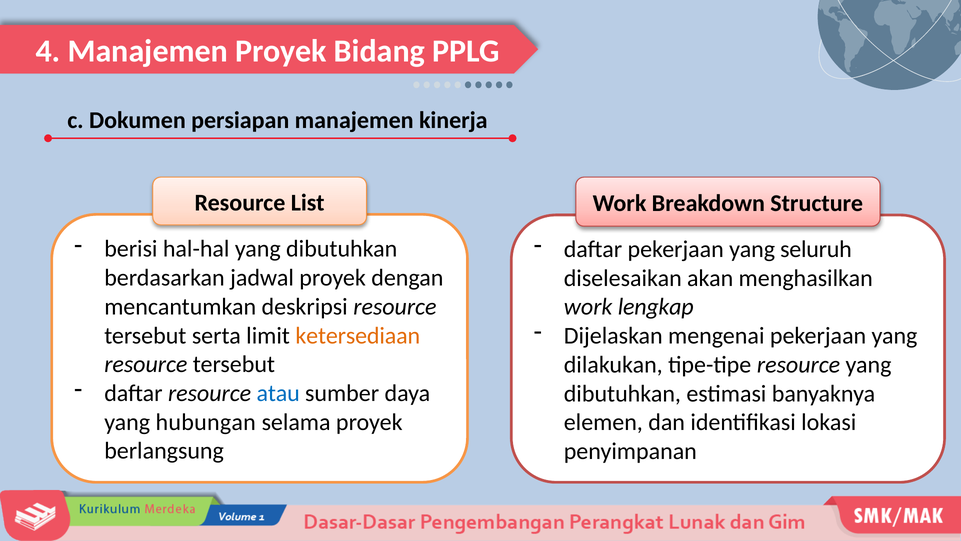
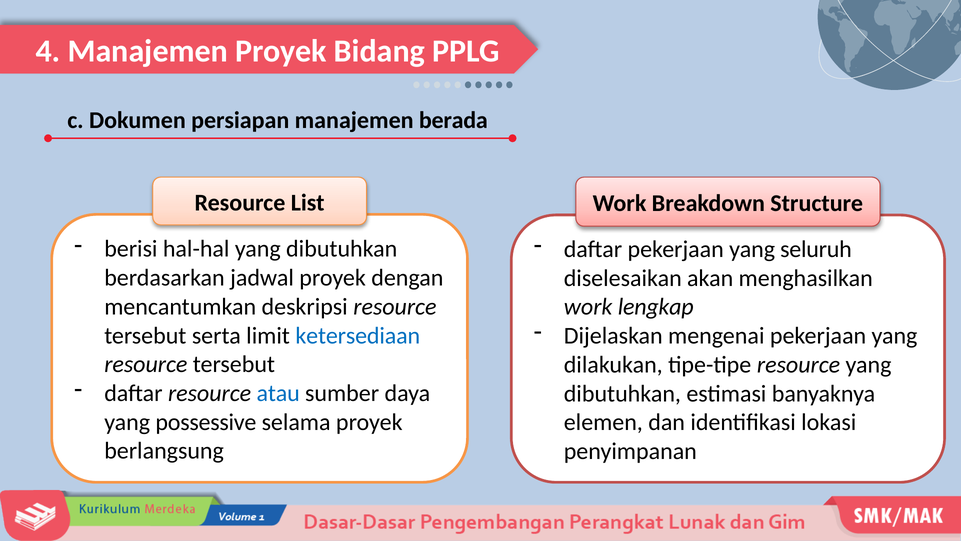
kinerja: kinerja -> berada
ketersediaan colour: orange -> blue
hubungan: hubungan -> possessive
